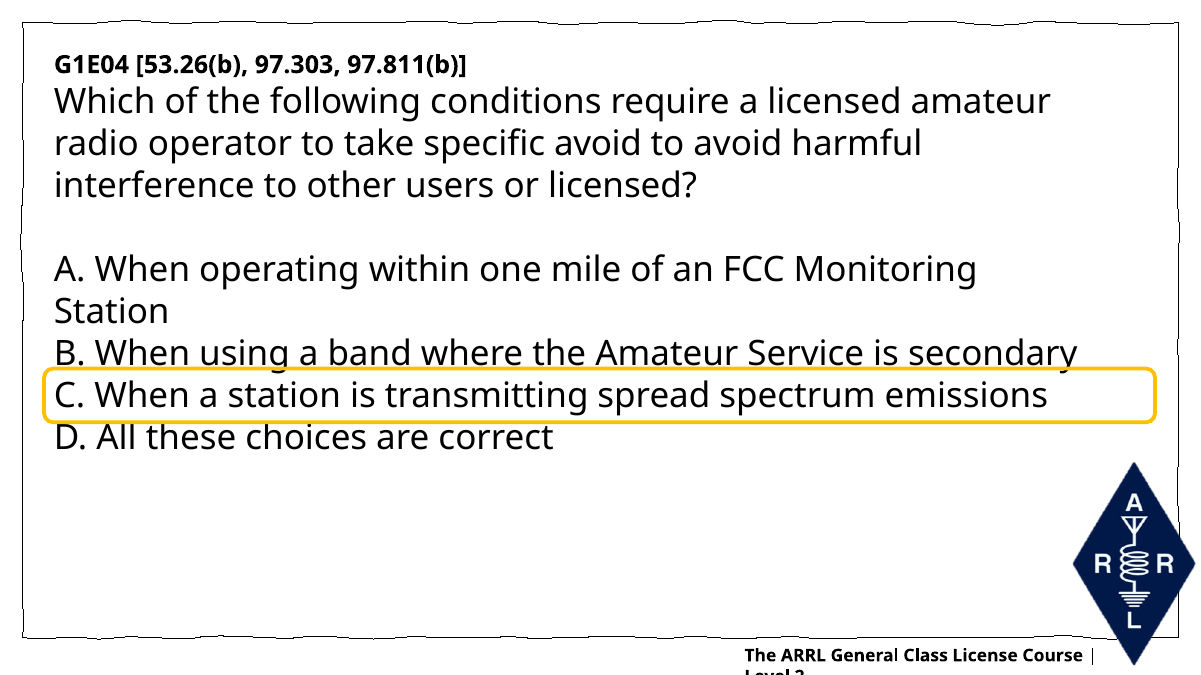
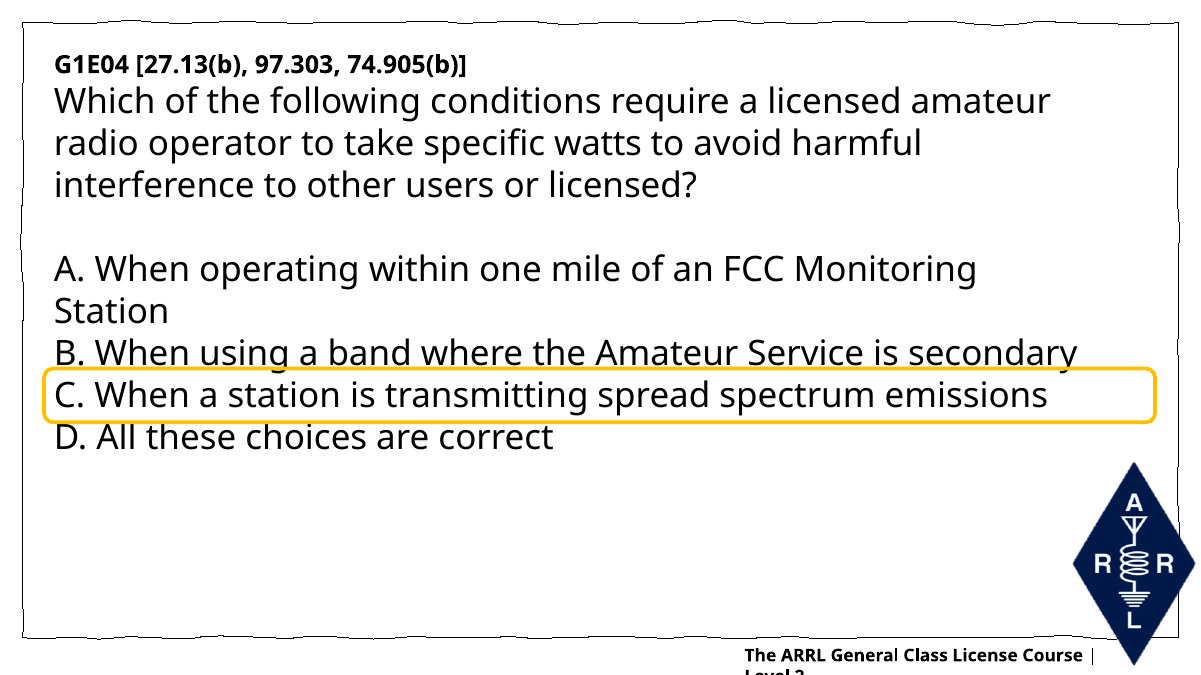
53.26(b: 53.26(b -> 27.13(b
97.811(b: 97.811(b -> 74.905(b
specific avoid: avoid -> watts
